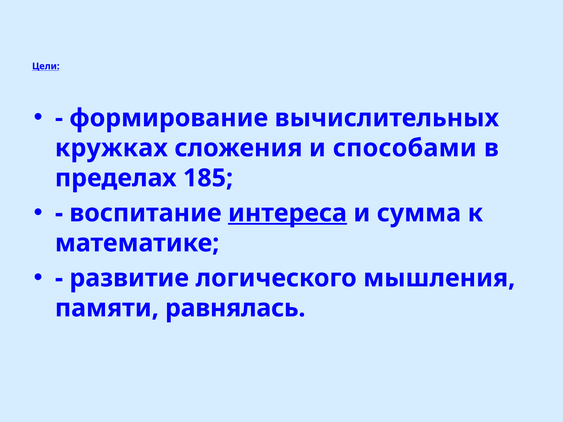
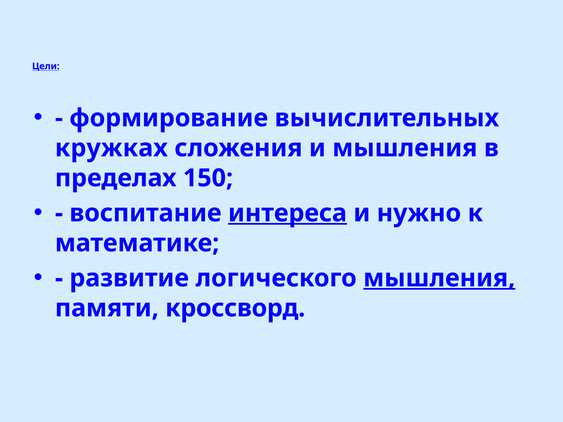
и способами: способами -> мышления
185: 185 -> 150
сумма: сумма -> нужно
мышления at (439, 278) underline: none -> present
равнялась: равнялась -> кроссворд
